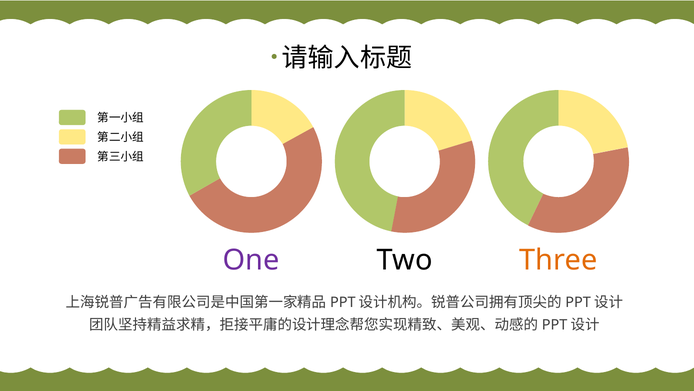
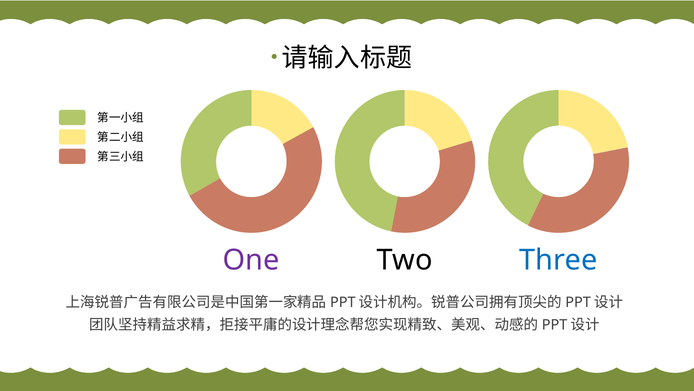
Three colour: orange -> blue
